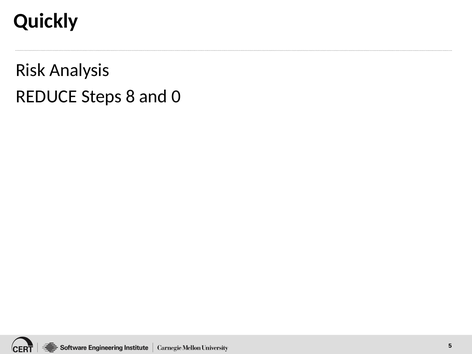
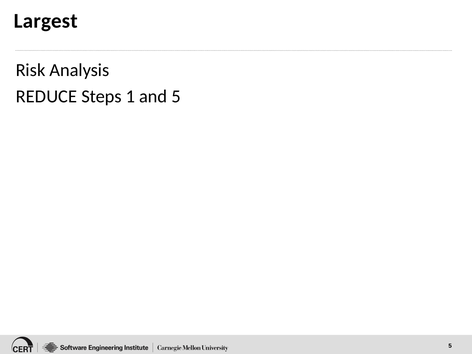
Quickly: Quickly -> Largest
8: 8 -> 1
and 0: 0 -> 5
